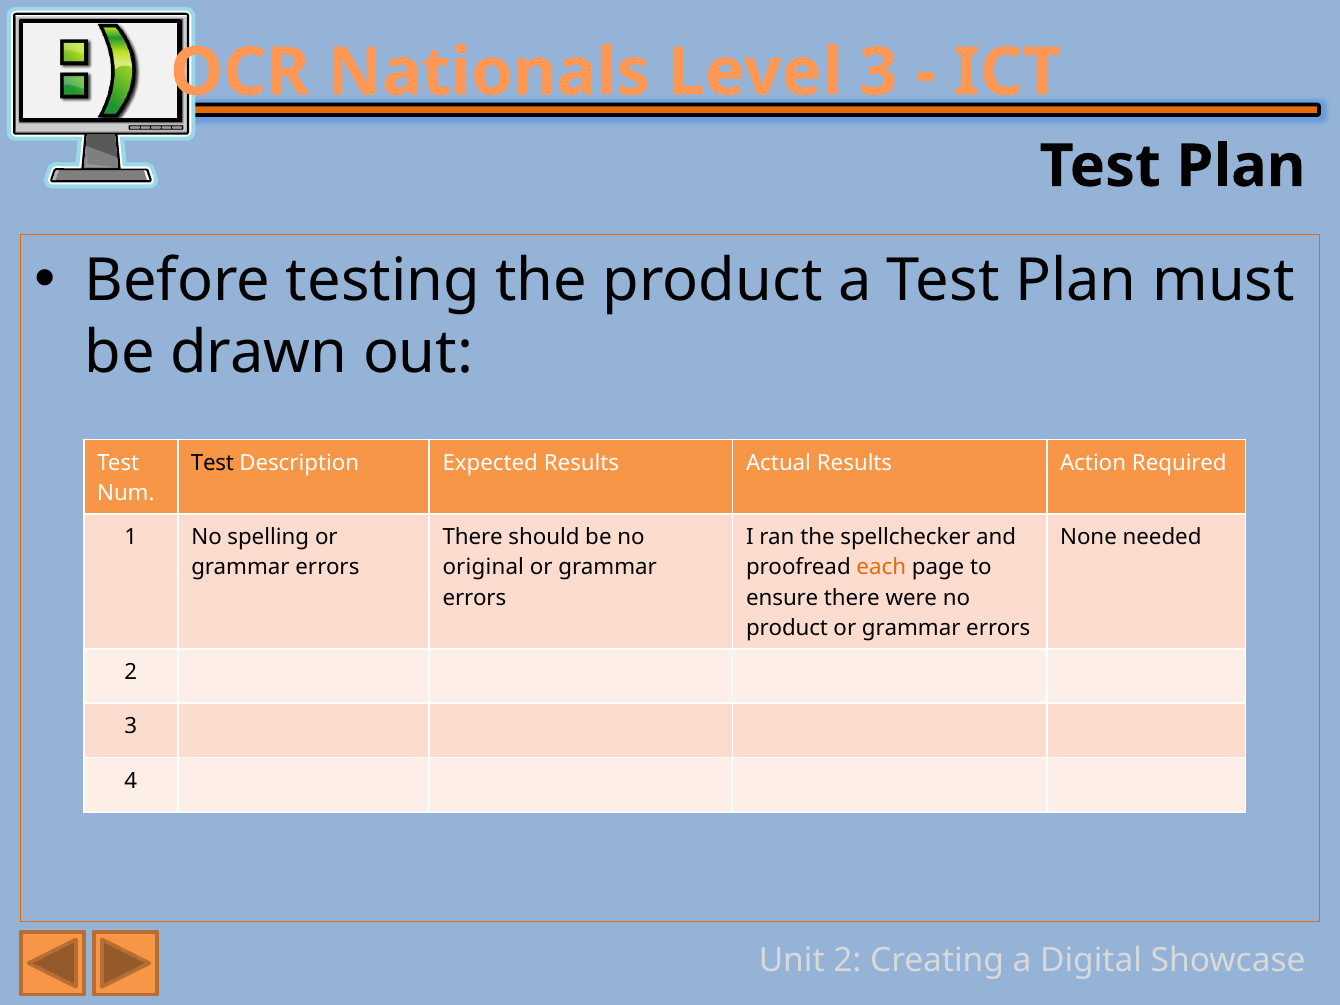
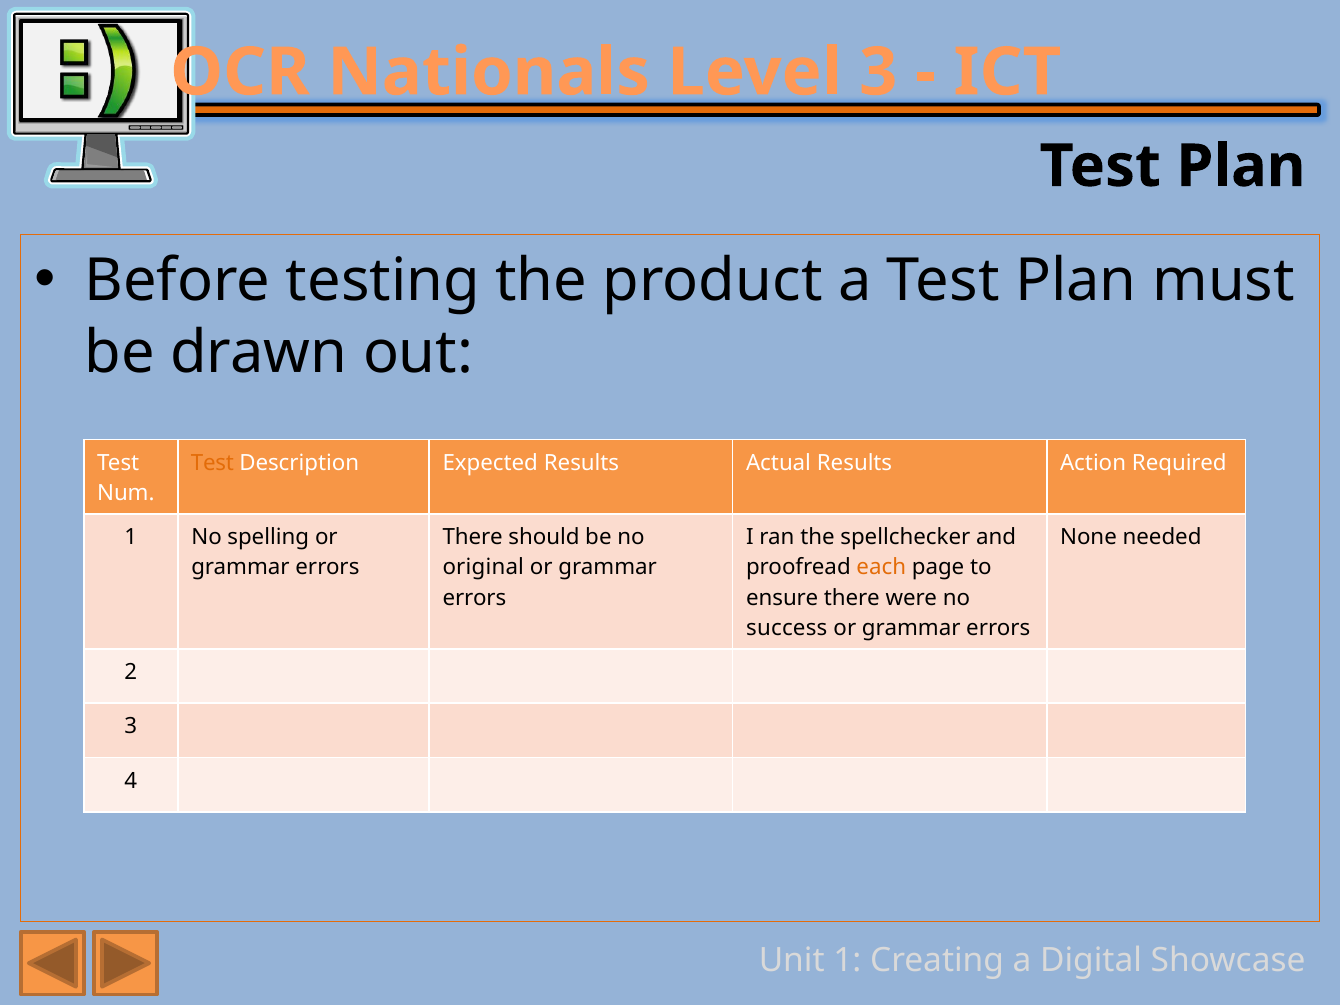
Test at (212, 463) colour: black -> orange
product at (787, 628): product -> success
2 at (847, 961): 2 -> 1
